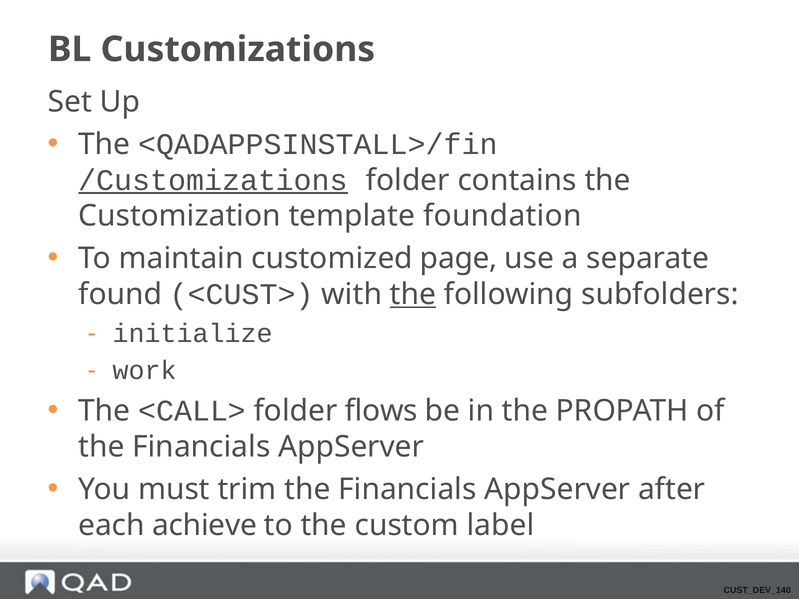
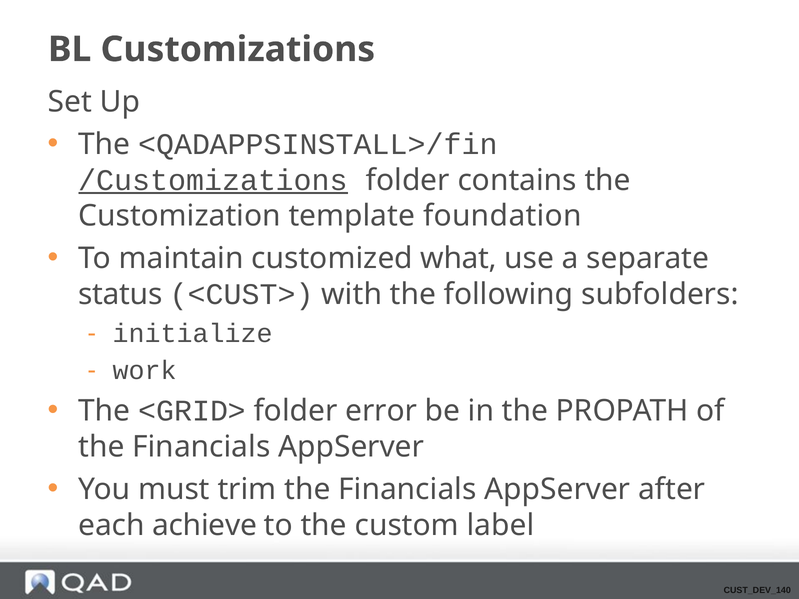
page: page -> what
found: found -> status
the at (413, 294) underline: present -> none
<CALL>: <CALL> -> <GRID>
flows: flows -> error
